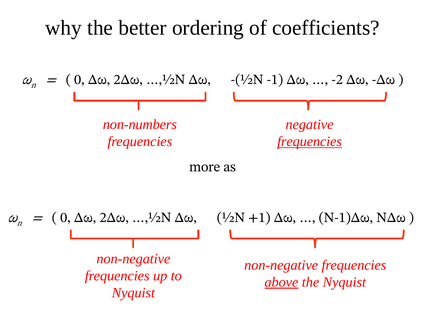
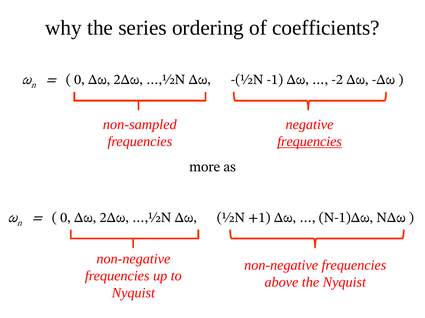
better: better -> series
non-numbers: non-numbers -> non-sampled
above underline: present -> none
